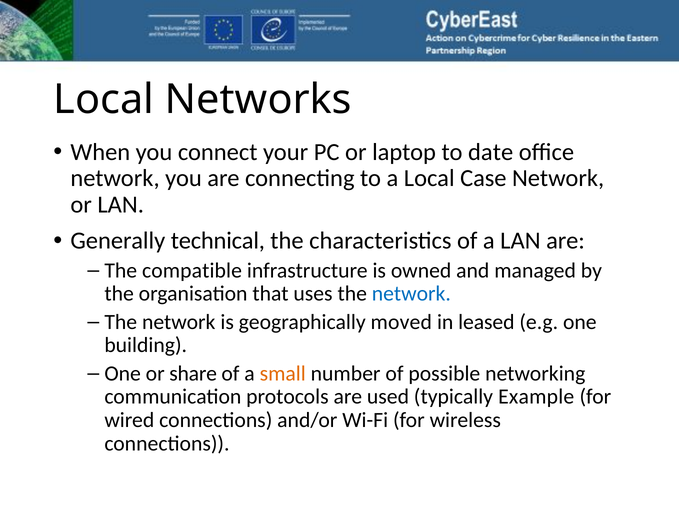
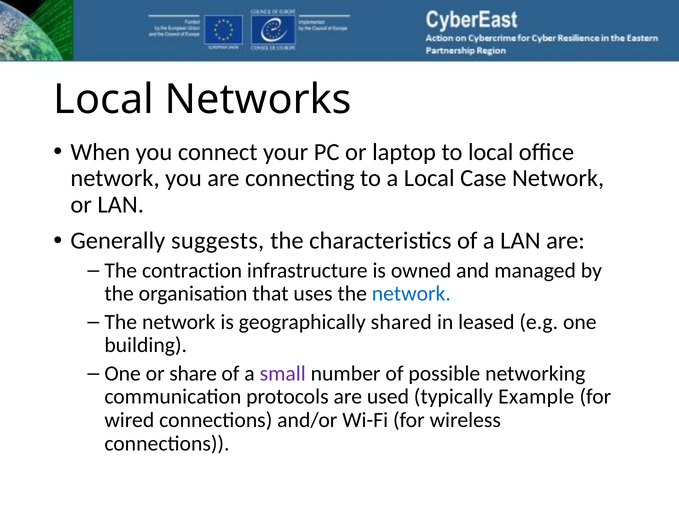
to date: date -> local
technical: technical -> suggests
compatible: compatible -> contraction
moved: moved -> shared
small colour: orange -> purple
